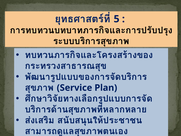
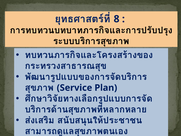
5: 5 -> 8
